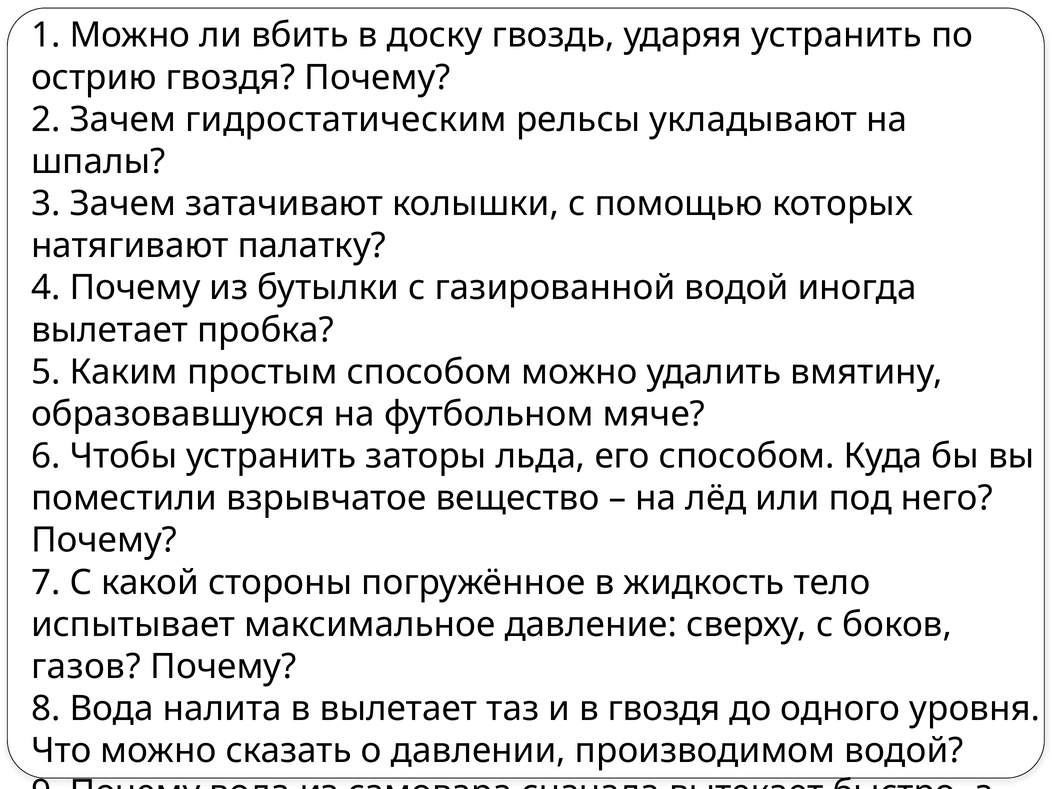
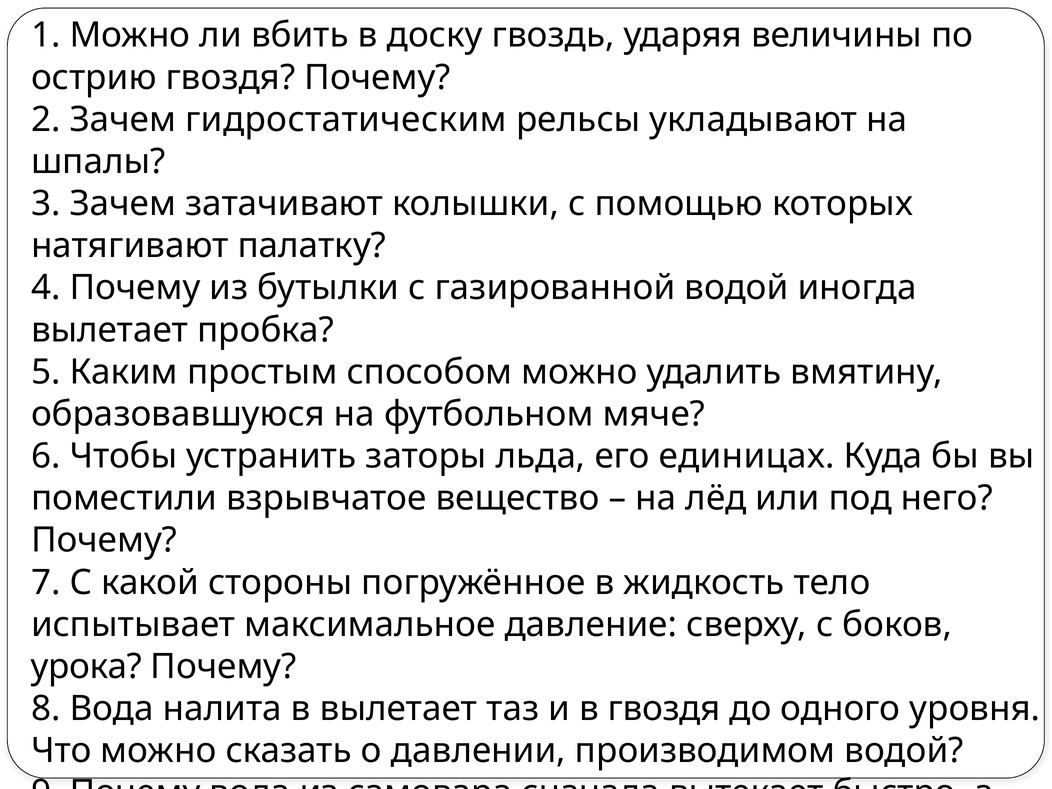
ударяя устранить: устранить -> величины
его способом: способом -> единицах
газов: газов -> урока
